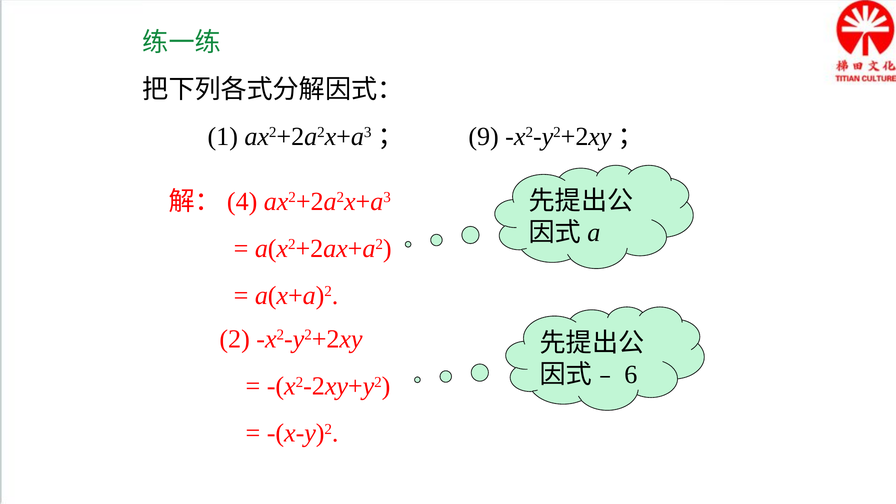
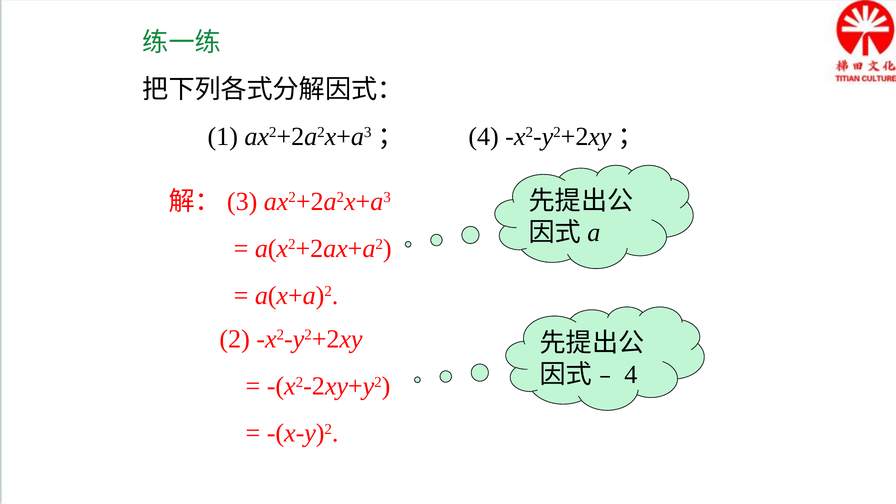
9 at (484, 137): 9 -> 4
4: 4 -> 3
6 at (631, 374): 6 -> 4
